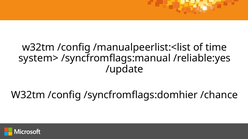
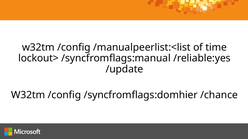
system>: system> -> lockout>
